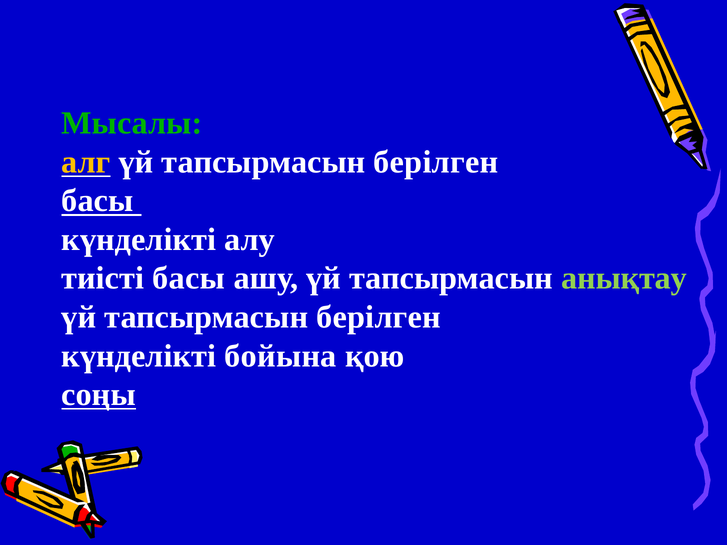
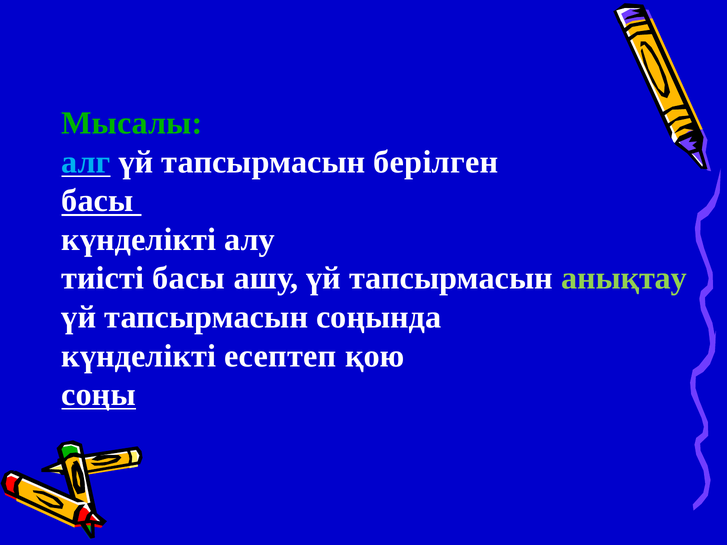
алг colour: yellow -> light blue
берілген at (379, 317): берілген -> соңында
бойына: бойына -> есептеп
